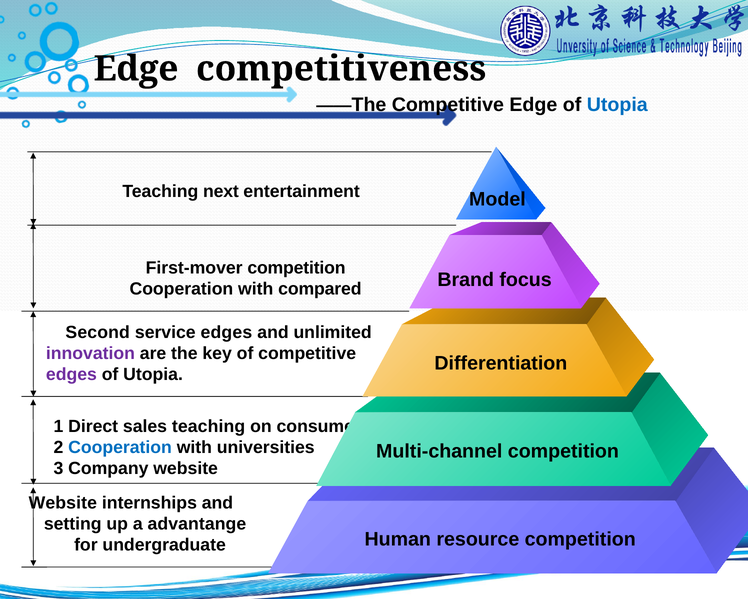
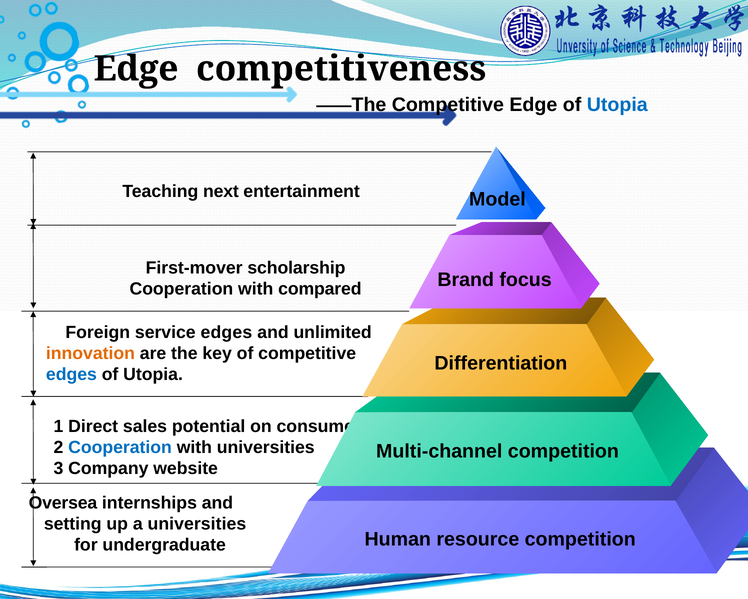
First-mover competition: competition -> scholarship
Second: Second -> Foreign
innovation colour: purple -> orange
edges at (71, 375) colour: purple -> blue
sales teaching: teaching -> potential
Website at (63, 503): Website -> Oversea
a advantange: advantange -> universities
